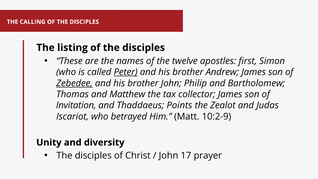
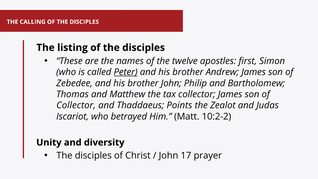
Zebedee underline: present -> none
Invitation at (76, 106): Invitation -> Collector
10:2-9: 10:2-9 -> 10:2-2
